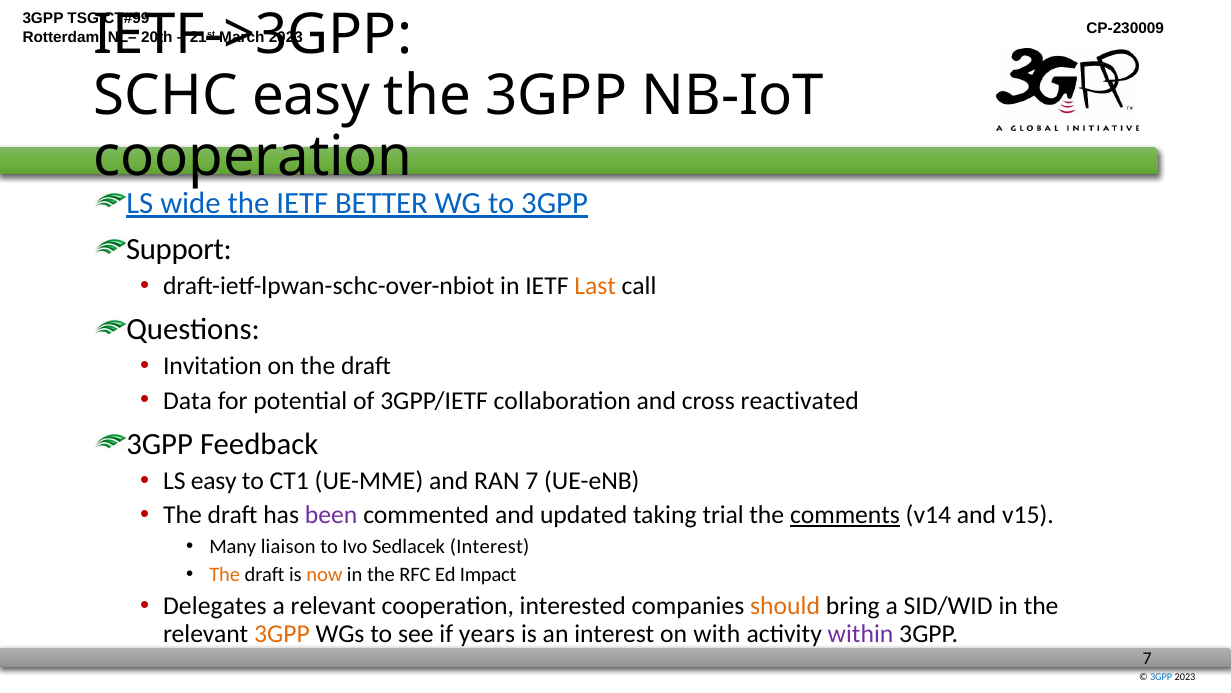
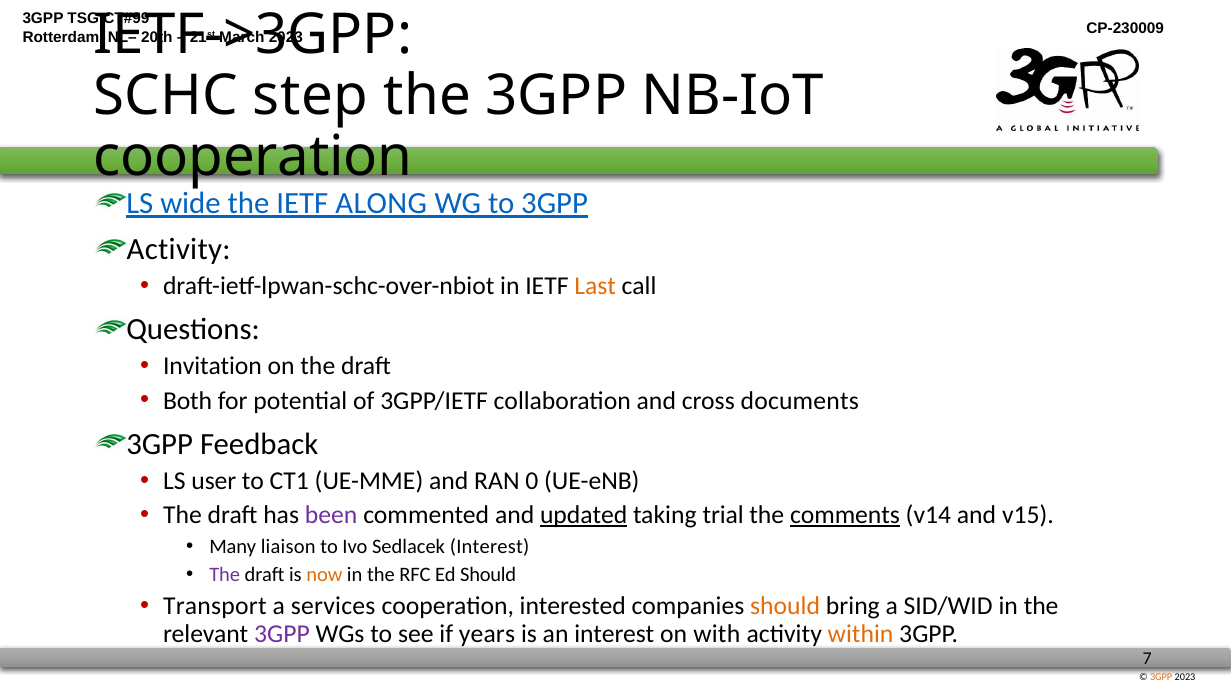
SCHC easy: easy -> step
BETTER: BETTER -> ALONG
Support at (179, 249): Support -> Activity
Data: Data -> Both
reactivated: reactivated -> documents
LS easy: easy -> user
RAN 7: 7 -> 0
updated underline: none -> present
The at (225, 574) colour: orange -> purple
Ed Impact: Impact -> Should
Delegates: Delegates -> Transport
a relevant: relevant -> services
3GPP at (282, 633) colour: orange -> purple
within colour: purple -> orange
3GPP at (1161, 677) colour: blue -> orange
